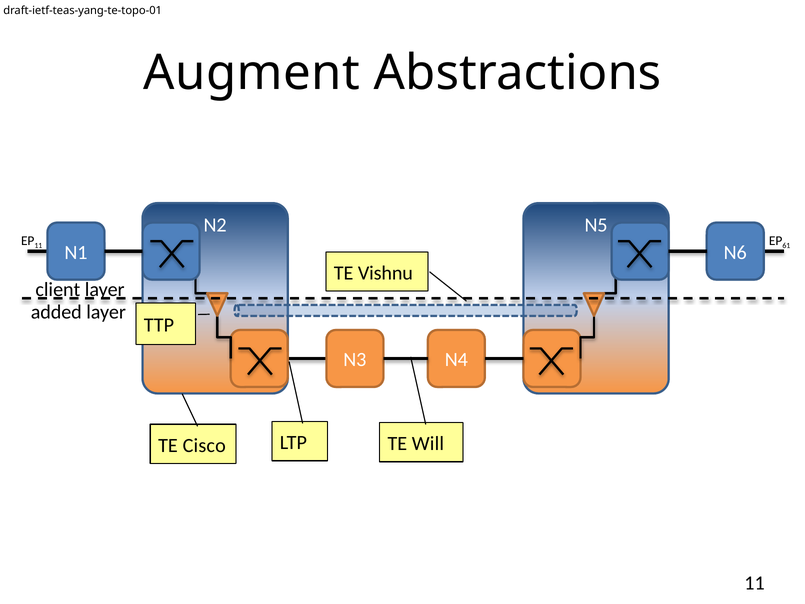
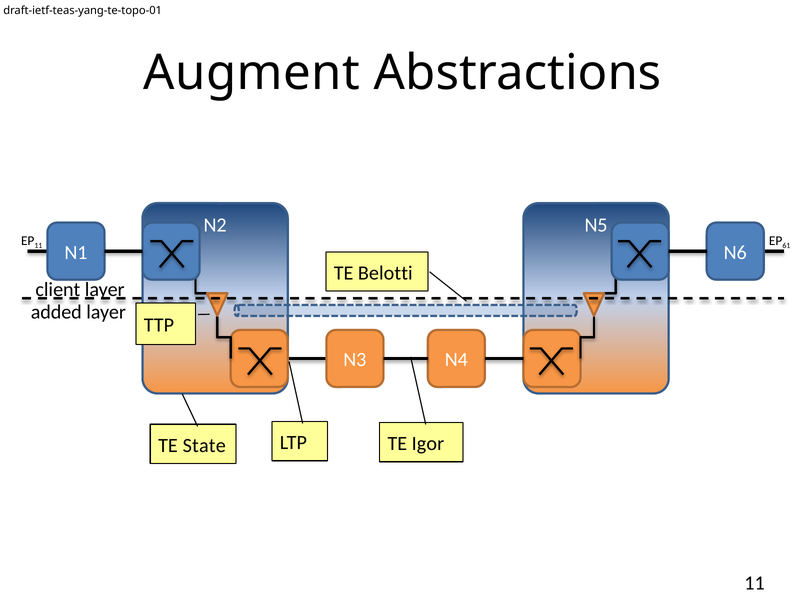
Vishnu: Vishnu -> Belotti
Will: Will -> Igor
Cisco: Cisco -> State
